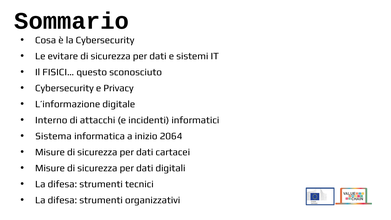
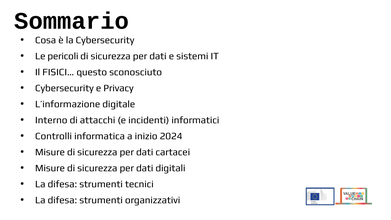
evitare: evitare -> pericoli
Sistema: Sistema -> Controlli
2064: 2064 -> 2024
